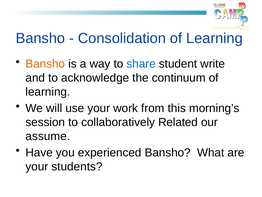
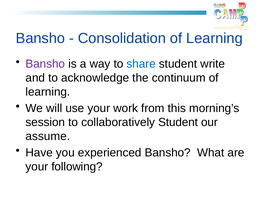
Bansho at (45, 64) colour: orange -> purple
collaboratively Related: Related -> Student
students: students -> following
